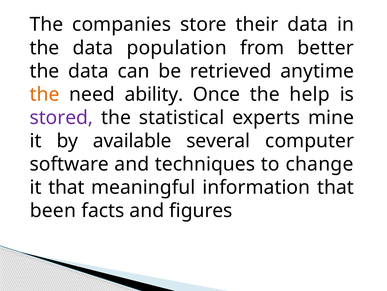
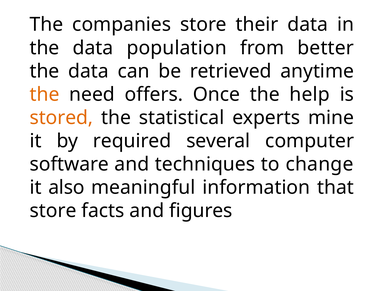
ability: ability -> offers
stored colour: purple -> orange
available: available -> required
it that: that -> also
been at (53, 210): been -> store
